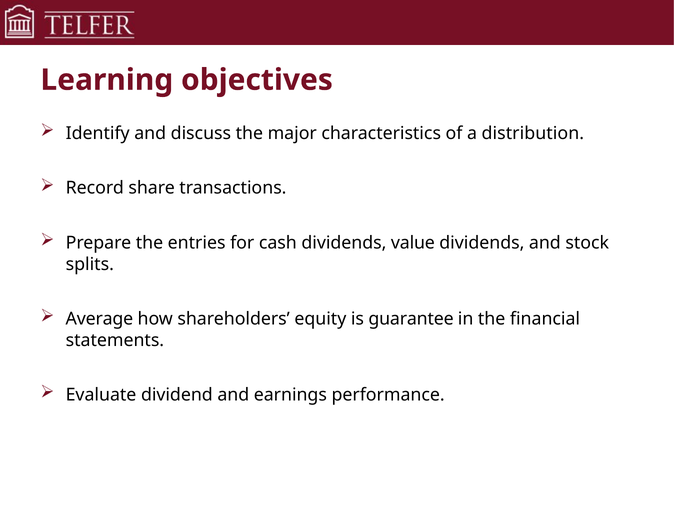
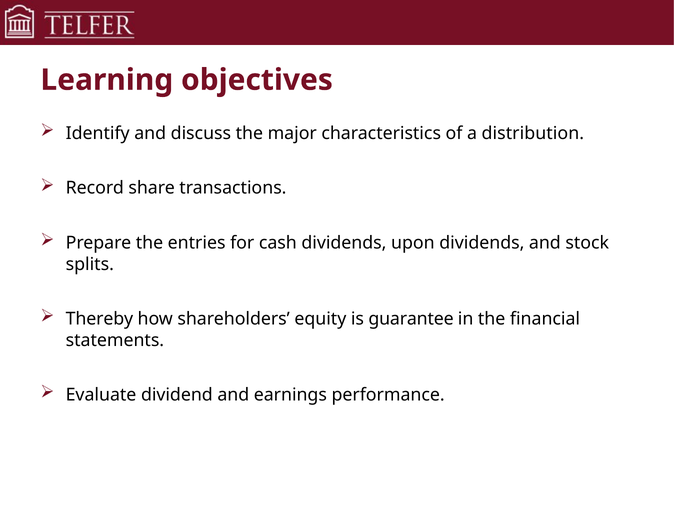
value: value -> upon
Average: Average -> Thereby
